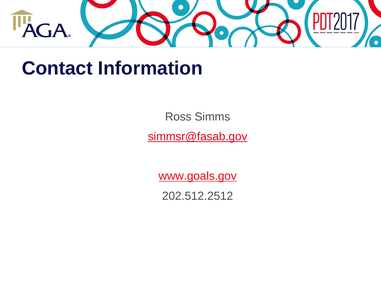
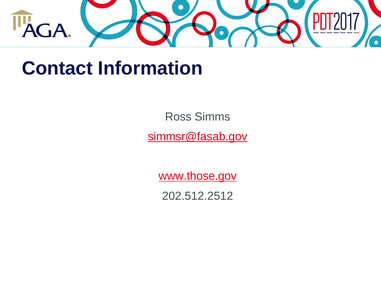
www.goals.gov: www.goals.gov -> www.those.gov
